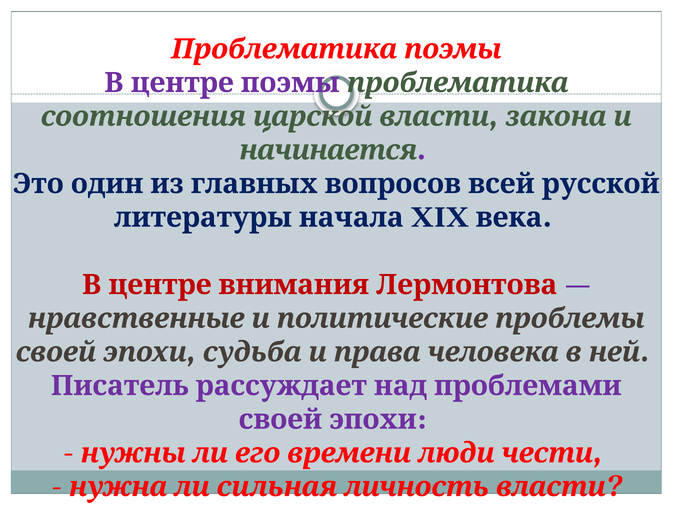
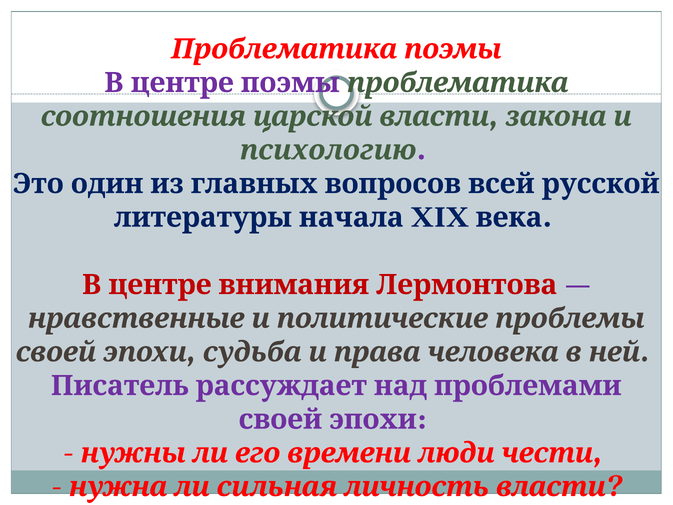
начинается: начинается -> психологию
